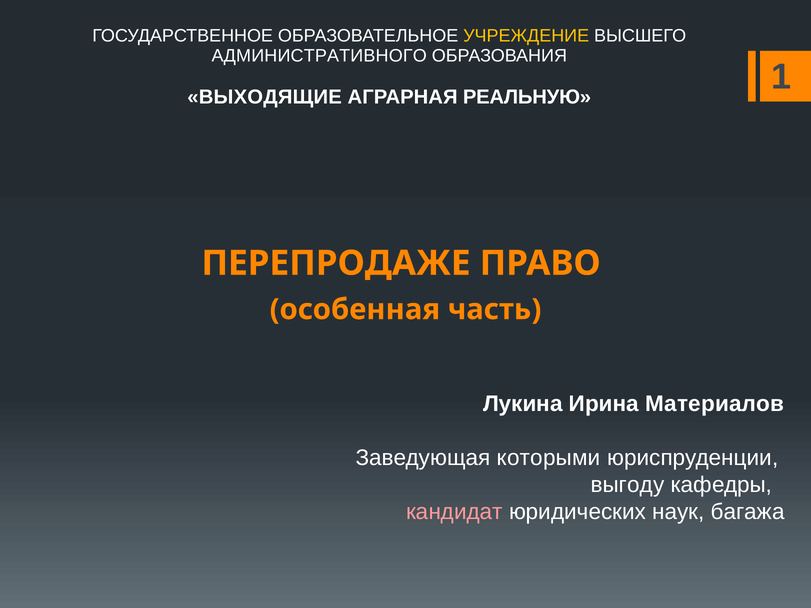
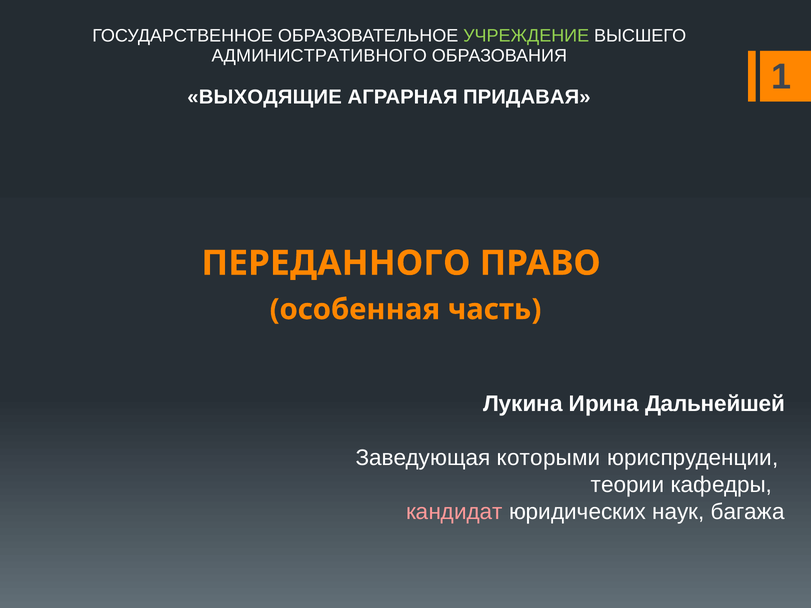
УЧРЕЖДЕНИЕ colour: yellow -> light green
РЕАЛЬНУЮ: РЕАЛЬНУЮ -> ПРИДАВАЯ
ПЕРЕПРОДАЖЕ: ПЕРЕПРОДАЖЕ -> ПЕРЕДАННОГО
Материалов: Материалов -> Дальнейшей
выгоду: выгоду -> теории
